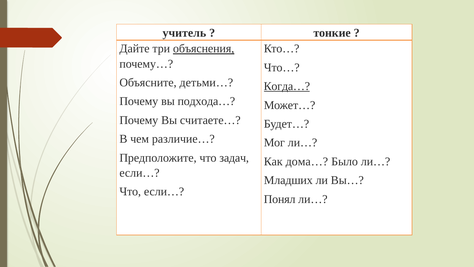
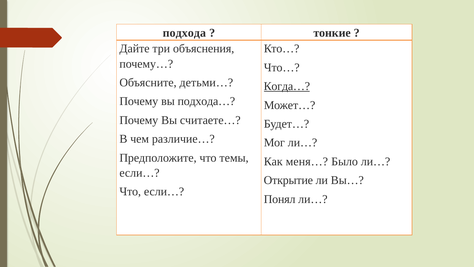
учитель: учитель -> подхода
объяснения underline: present -> none
задач: задач -> темы
дома…: дома… -> меня…
Младших: Младших -> Открытие
